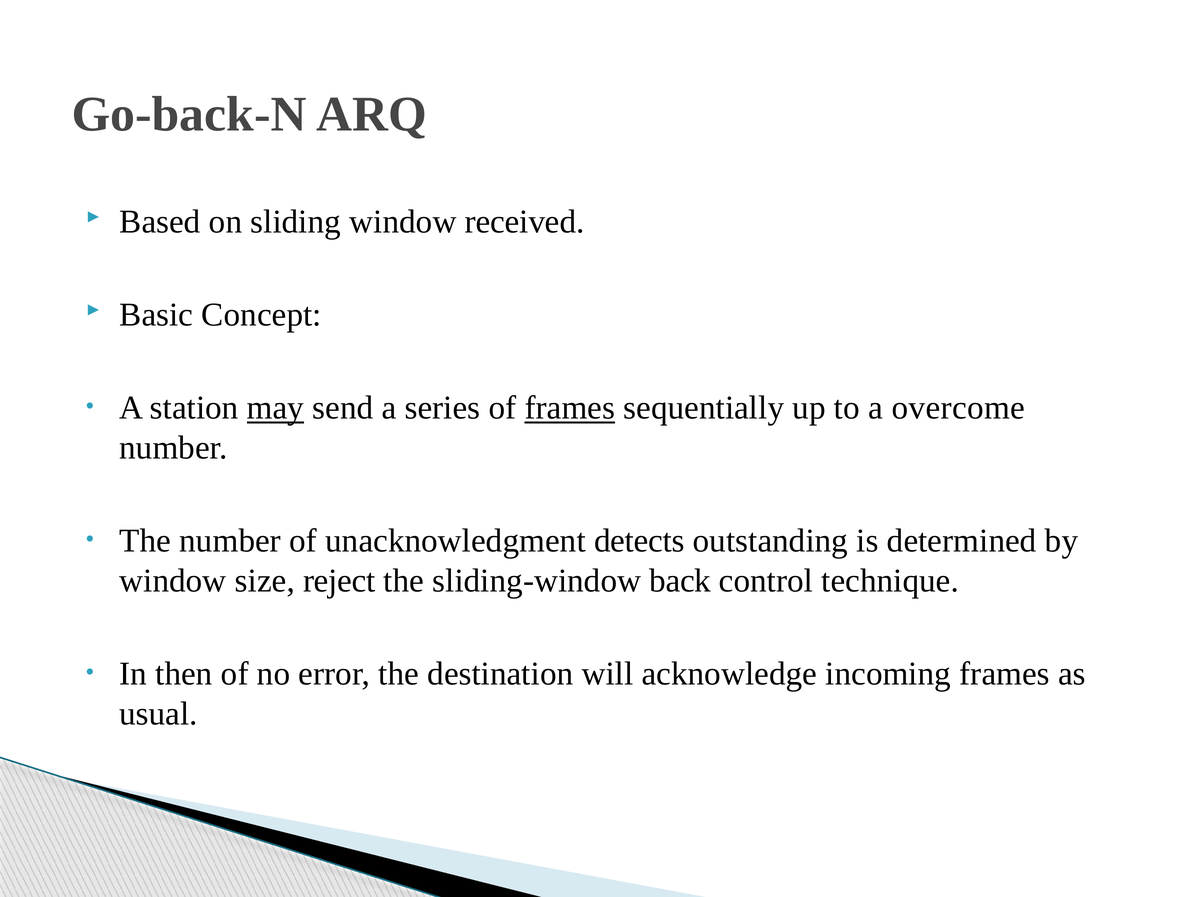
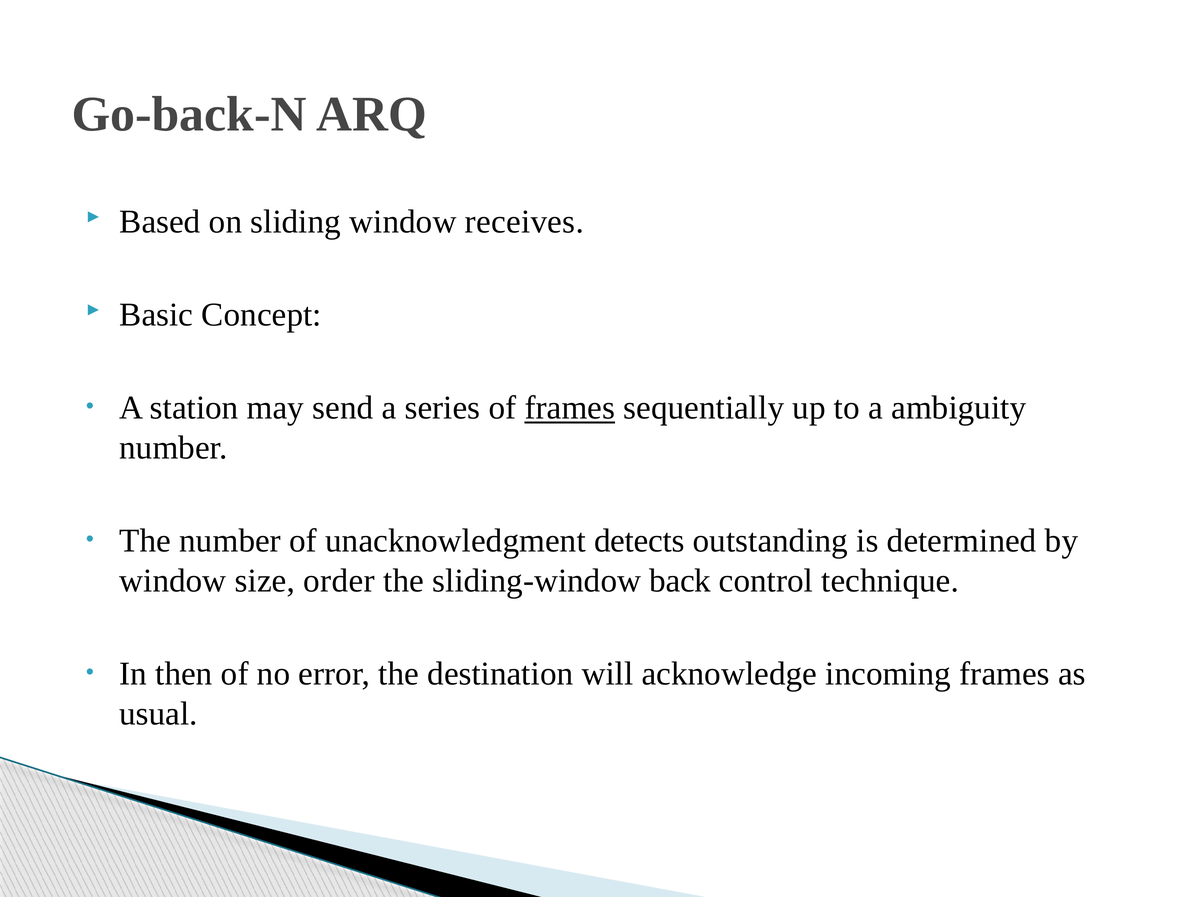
received: received -> receives
may underline: present -> none
overcome: overcome -> ambiguity
reject: reject -> order
